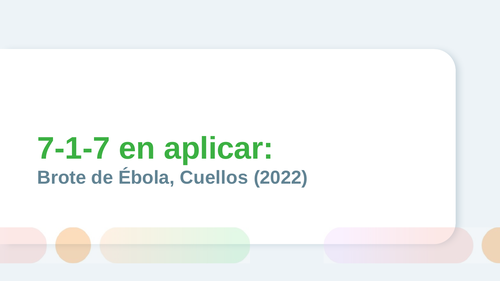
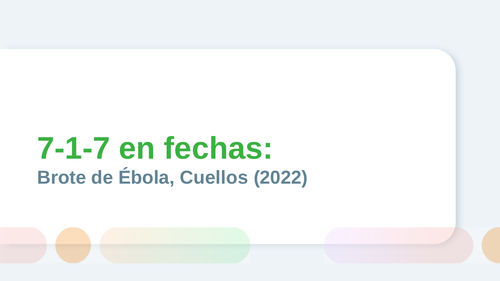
aplicar: aplicar -> fechas
